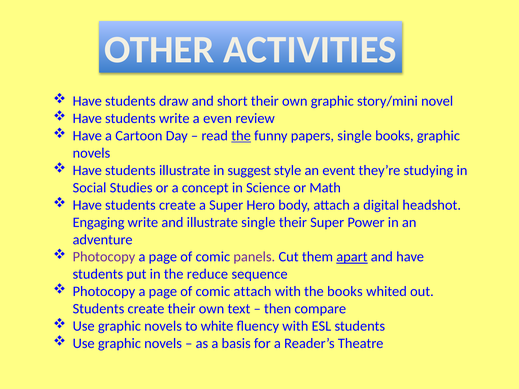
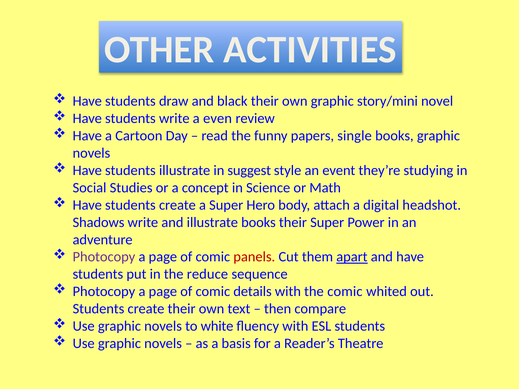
short: short -> black
the at (241, 136) underline: present -> none
Engaging: Engaging -> Shadows
illustrate single: single -> books
panels colour: purple -> red
comic attach: attach -> details
the books: books -> comic
